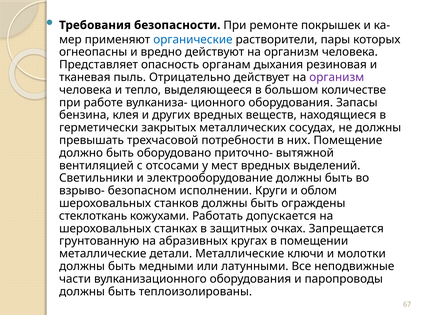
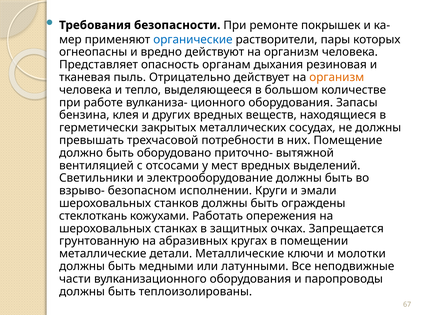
организм at (337, 78) colour: purple -> orange
облом: облом -> эмали
допускается: допускается -> опережения
